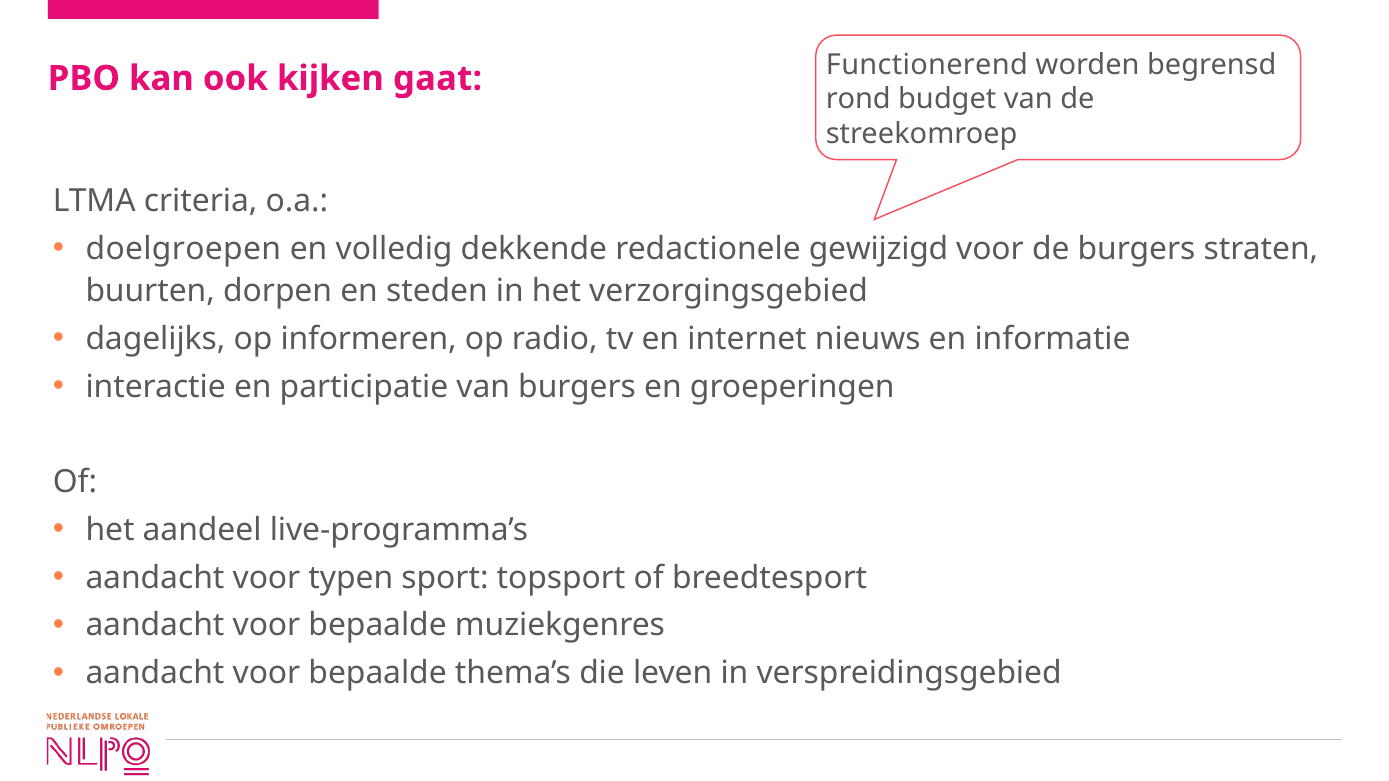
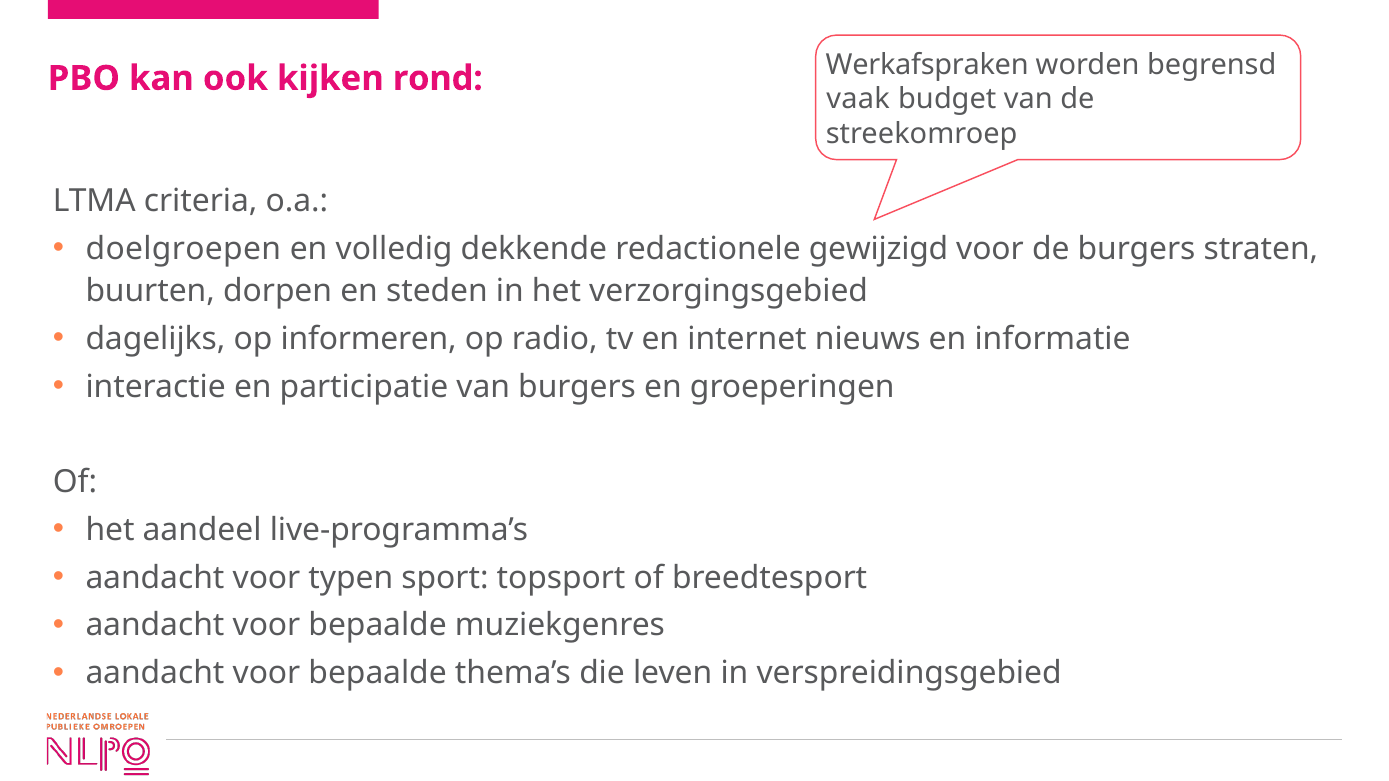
Functionerend: Functionerend -> Werkafspraken
gaat: gaat -> rond
rond: rond -> vaak
